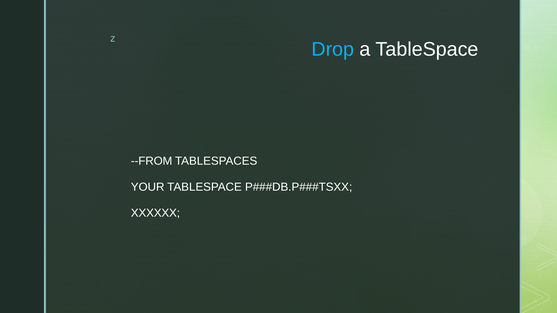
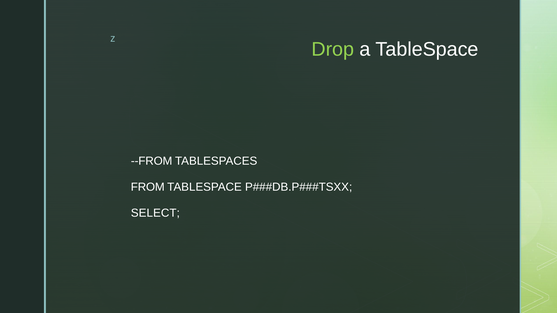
Drop colour: light blue -> light green
YOUR: YOUR -> FROM
XXXXXX: XXXXXX -> SELECT
